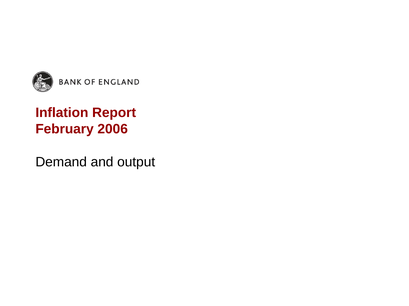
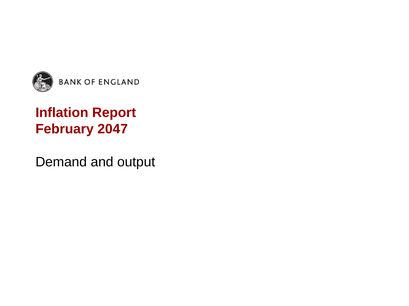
2006: 2006 -> 2047
